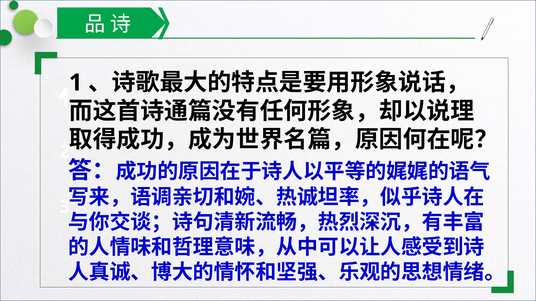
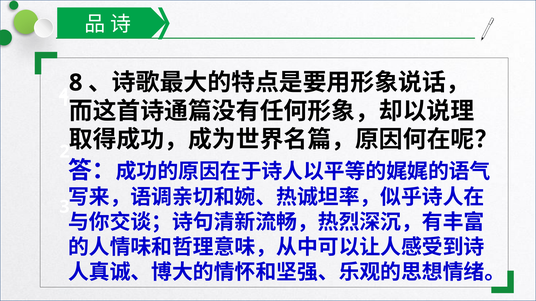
1 at (76, 83): 1 -> 8
